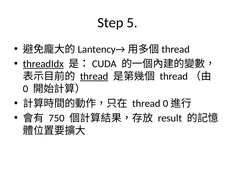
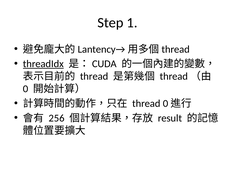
5: 5 -> 1
thread at (94, 76) underline: present -> none
750: 750 -> 256
